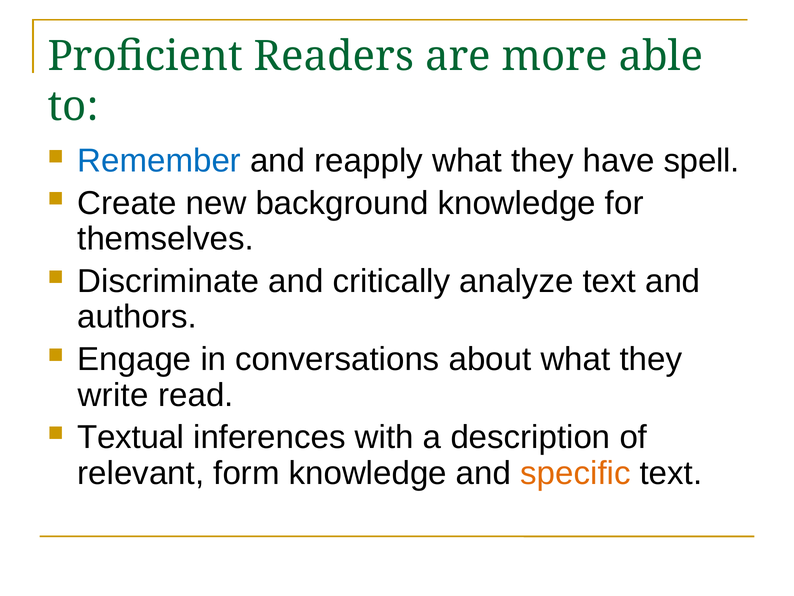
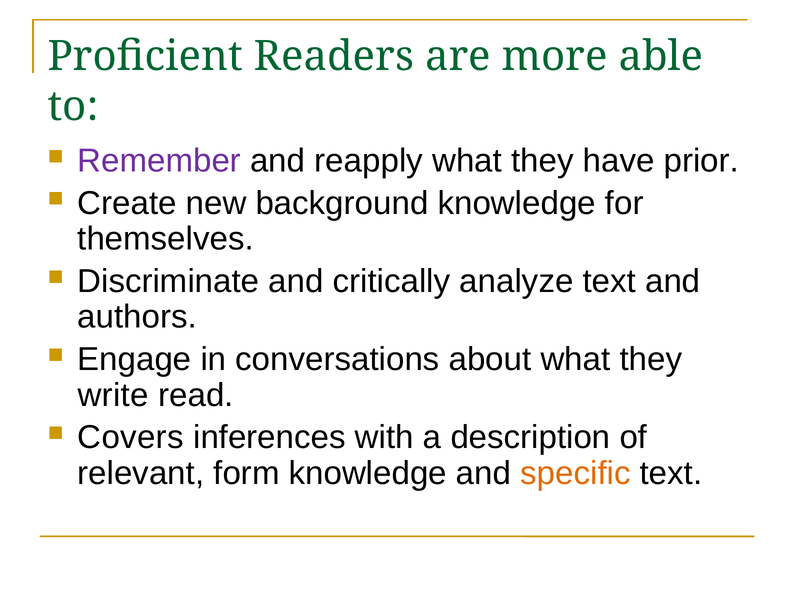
Remember colour: blue -> purple
spell: spell -> prior
Textual: Textual -> Covers
